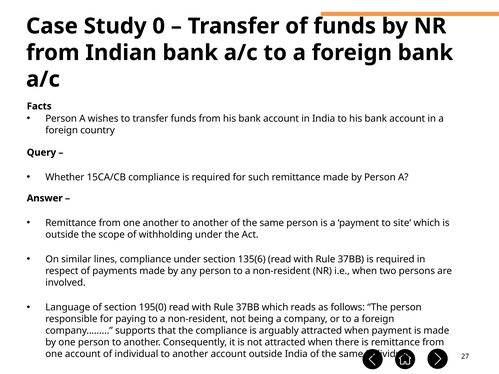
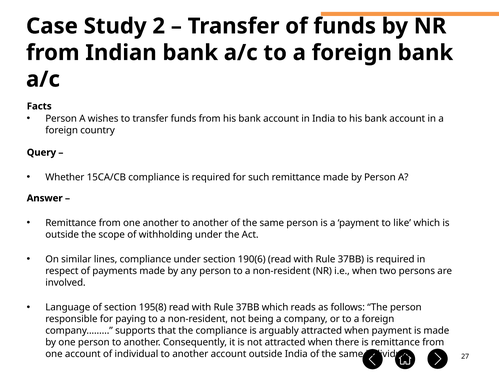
0: 0 -> 2
site: site -> like
135(6: 135(6 -> 190(6
195(0: 195(0 -> 195(8
